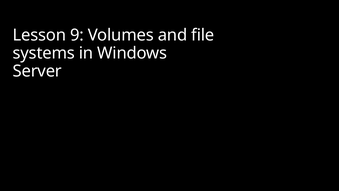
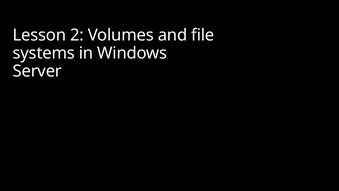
9: 9 -> 2
